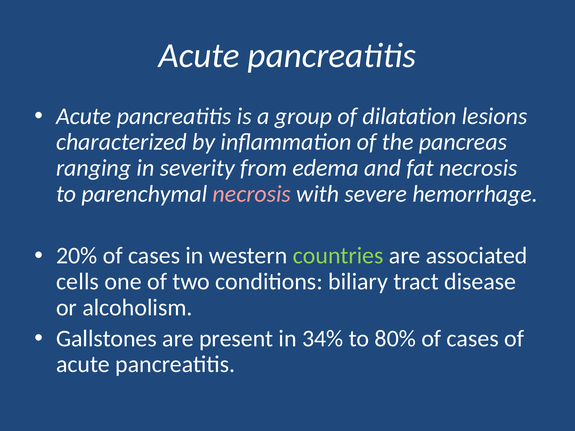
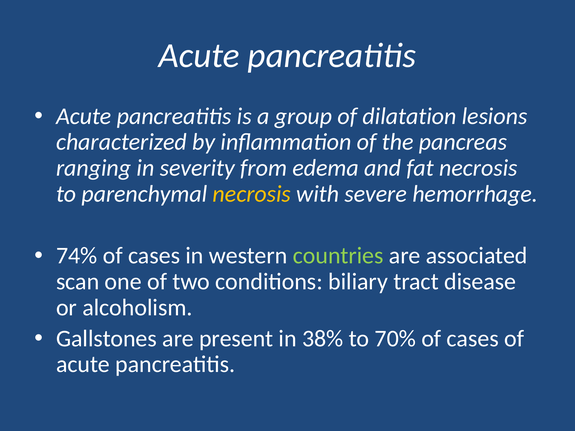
necrosis at (252, 194) colour: pink -> yellow
20%: 20% -> 74%
cells: cells -> scan
34%: 34% -> 38%
80%: 80% -> 70%
